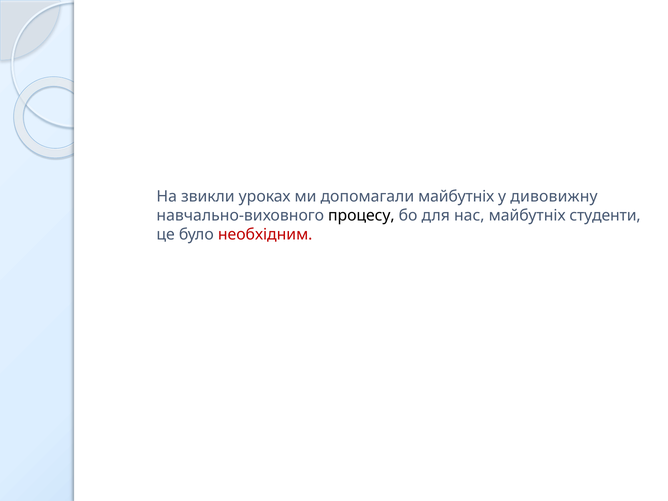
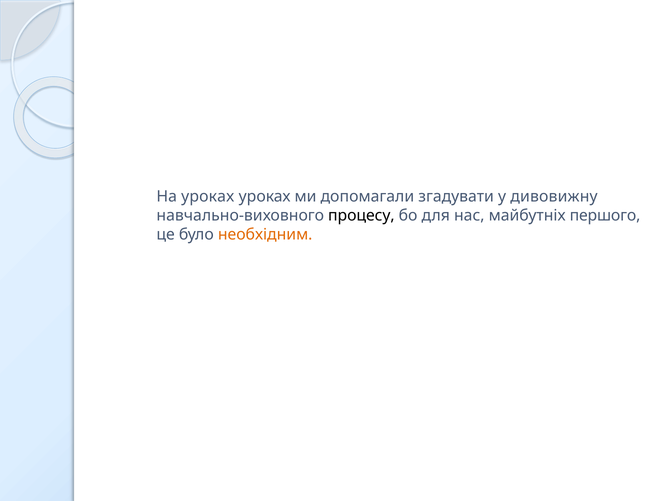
На звикли: звикли -> уроках
допомагали майбутніх: майбутніх -> згадувати
студенти: студенти -> першого
необхідним colour: red -> orange
